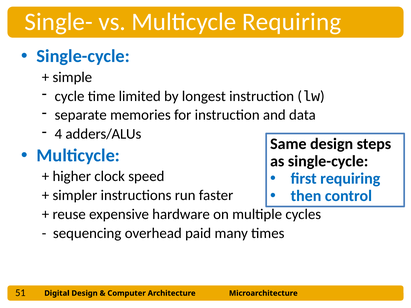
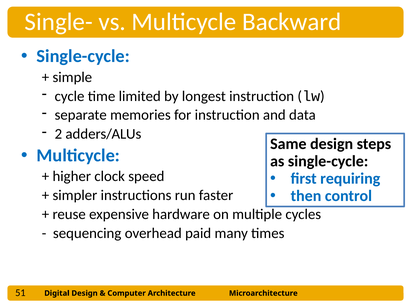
Multicycle Requiring: Requiring -> Backward
4: 4 -> 2
